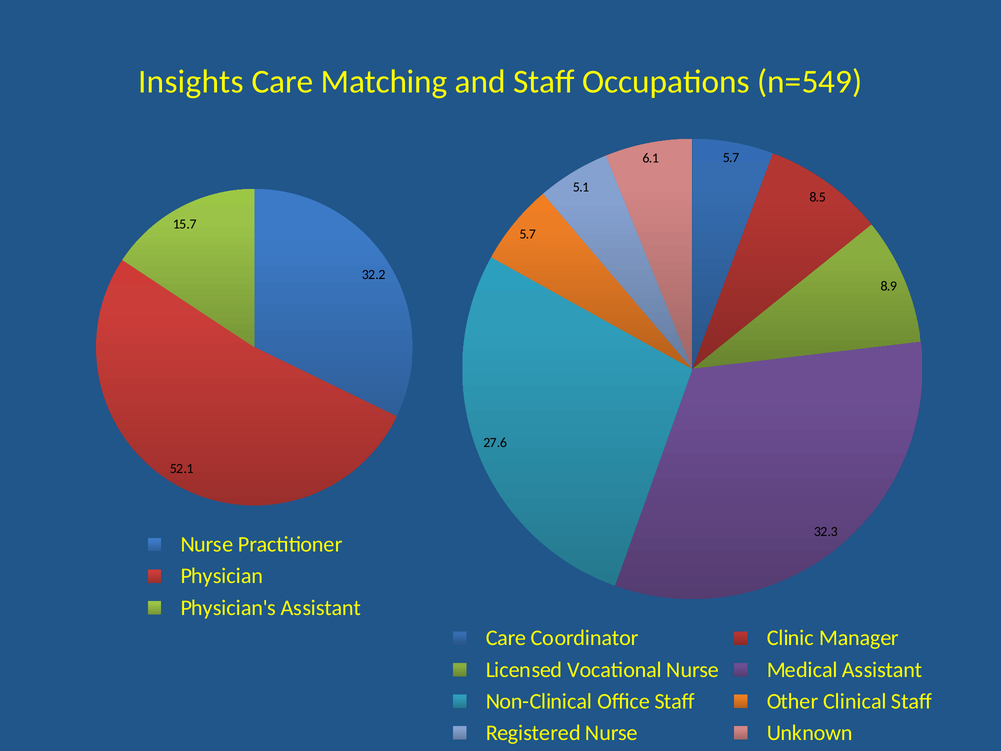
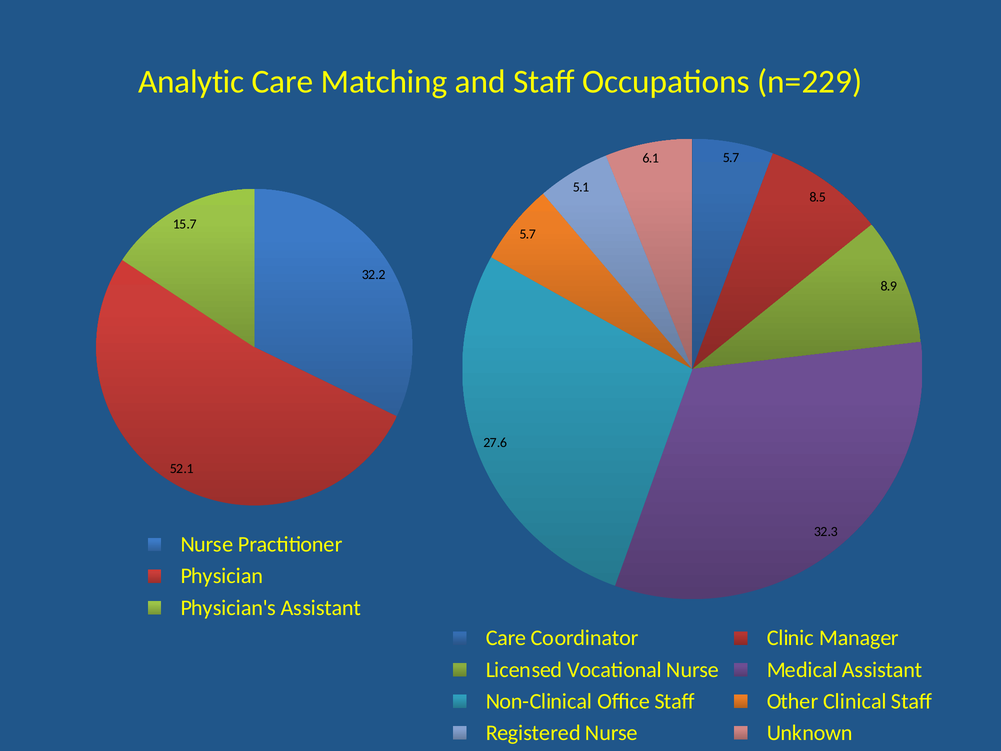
Insights: Insights -> Analytic
n=549: n=549 -> n=229
